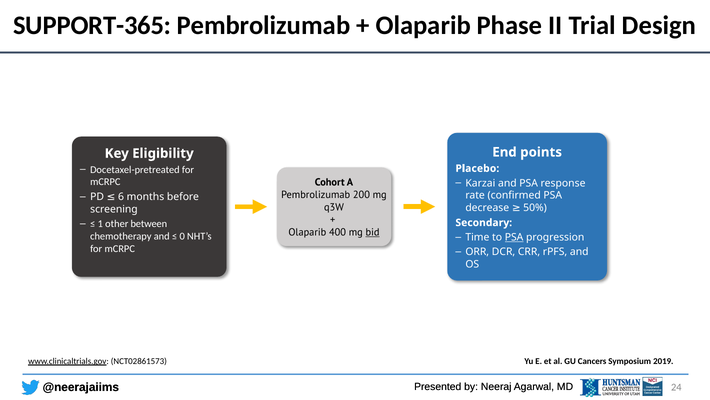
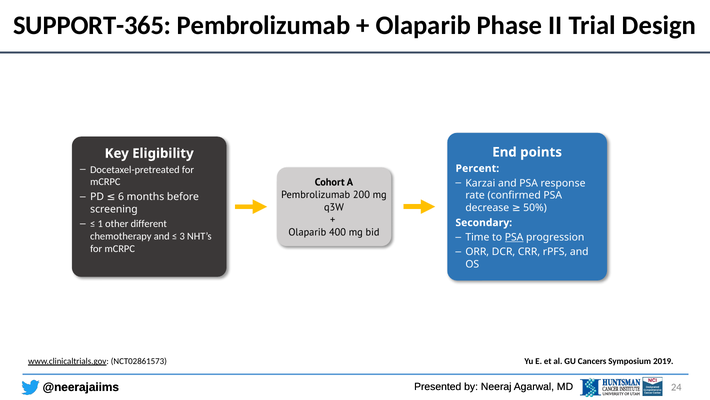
Placebo: Placebo -> Percent
between: between -> different
bid underline: present -> none
0: 0 -> 3
